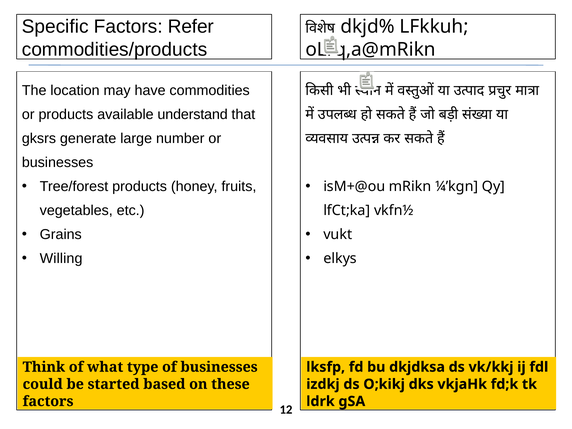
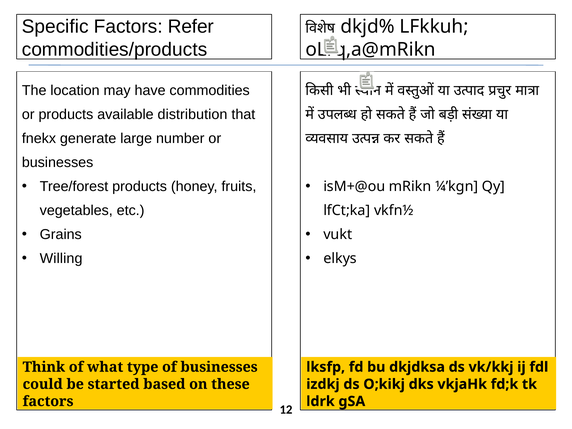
understand: understand -> distribution
gksrs: gksrs -> fnekx
